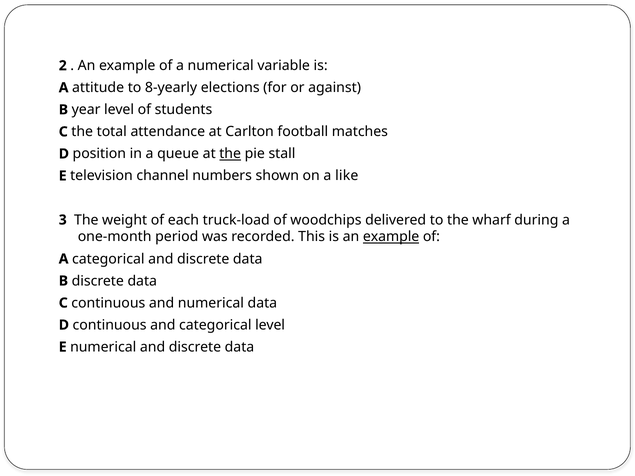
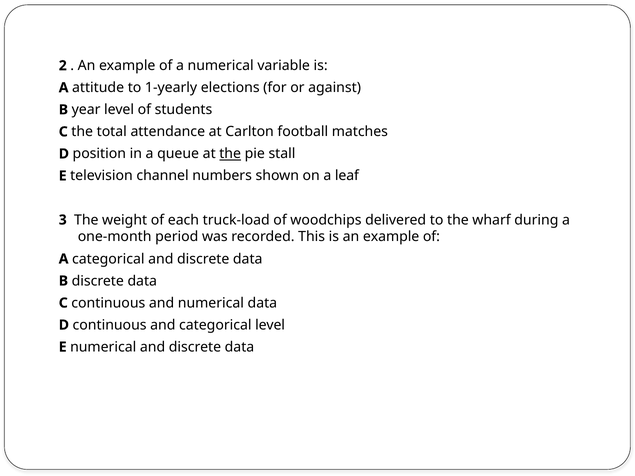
8-yearly: 8-yearly -> 1-yearly
like: like -> leaf
example at (391, 237) underline: present -> none
